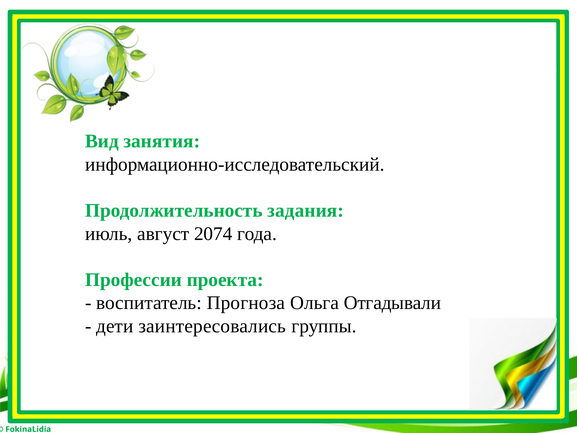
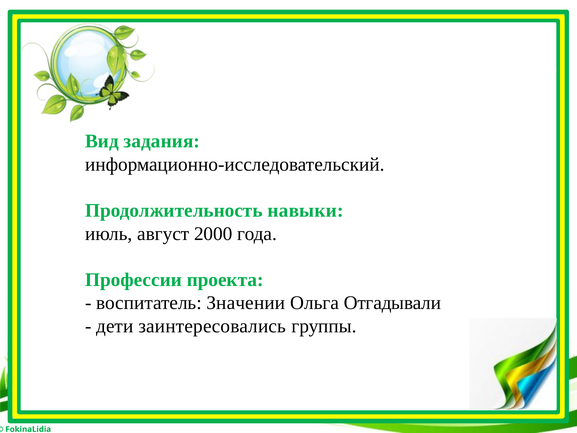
занятия: занятия -> задания
задания: задания -> навыки
2074: 2074 -> 2000
Прогноза: Прогноза -> Значении
